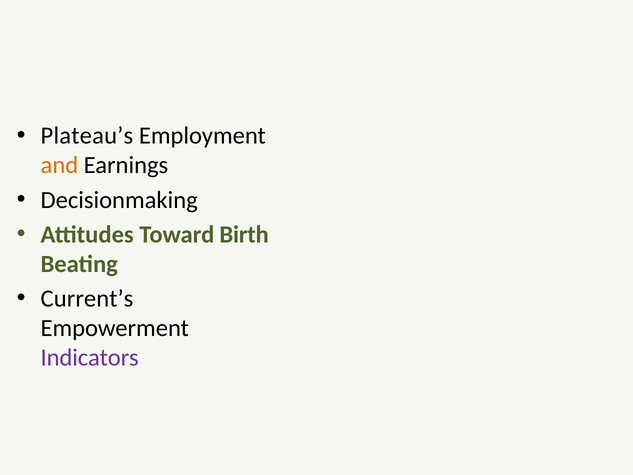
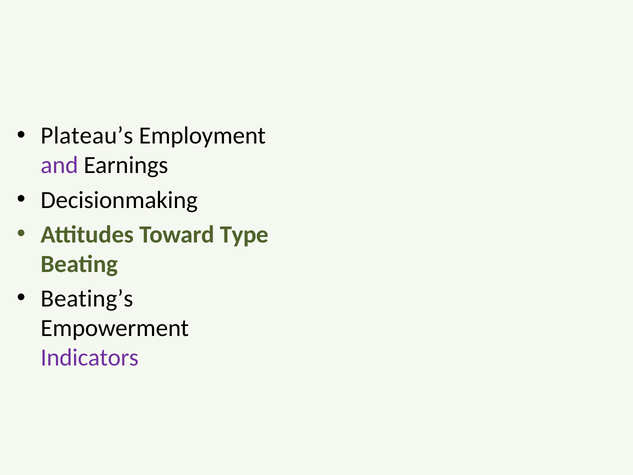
and colour: orange -> purple
Birth: Birth -> Type
Current’s: Current’s -> Beating’s
